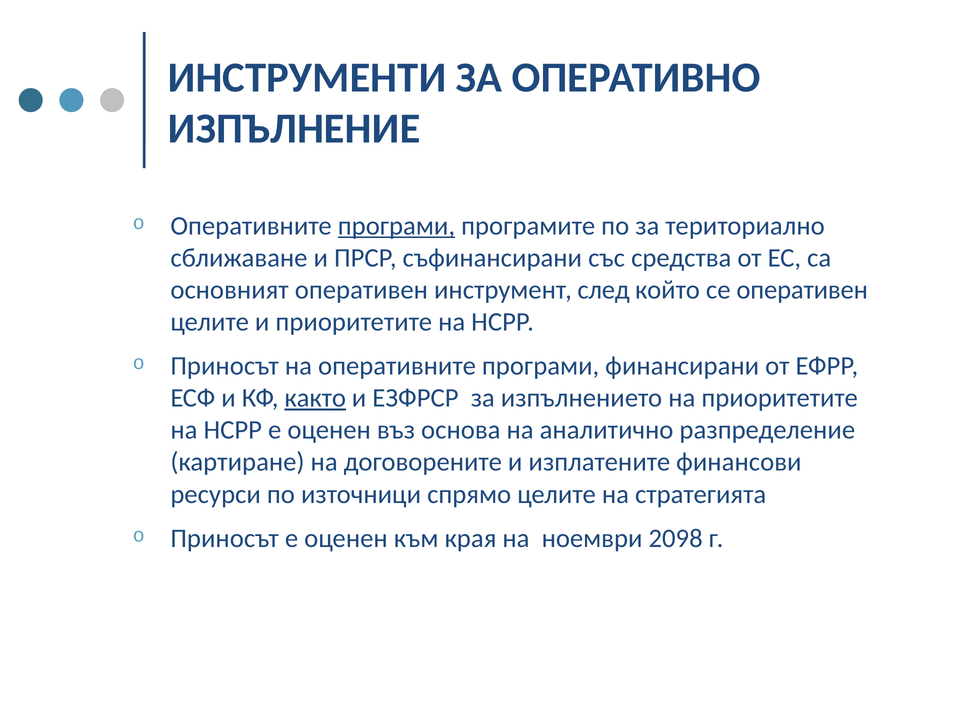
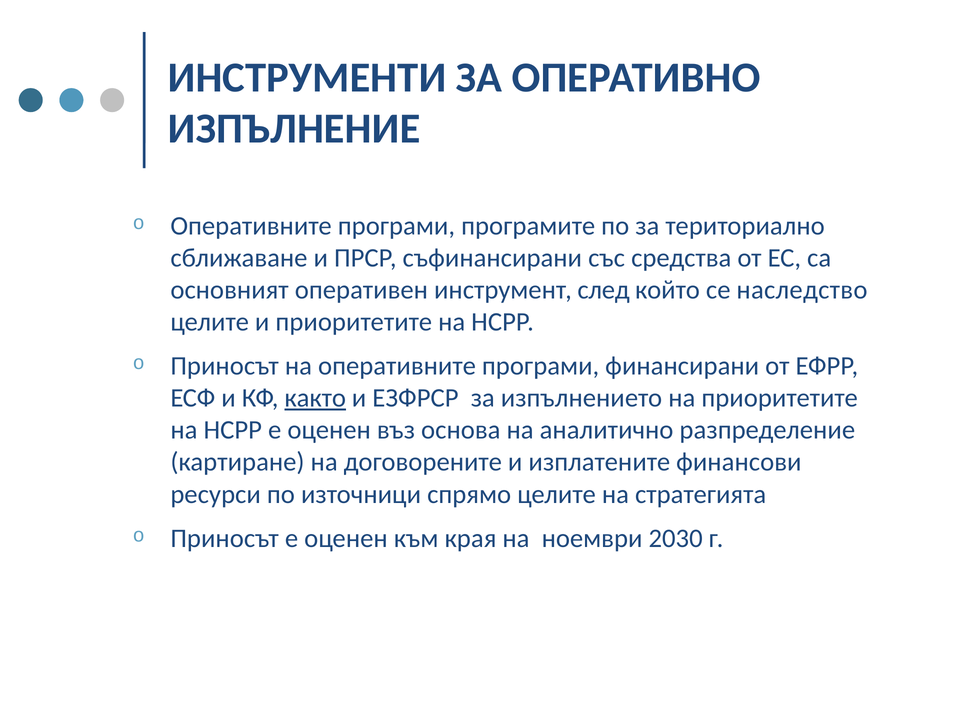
програми at (396, 226) underline: present -> none
се оперативен: оперативен -> наследство
2098: 2098 -> 2030
